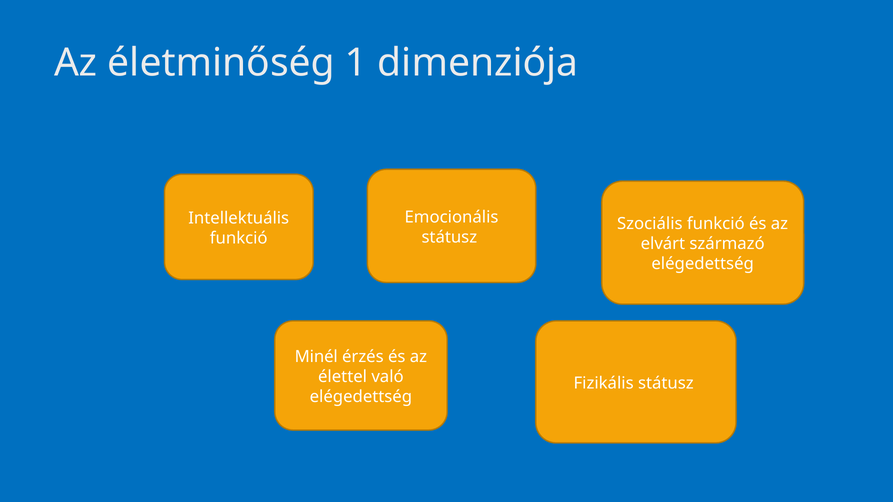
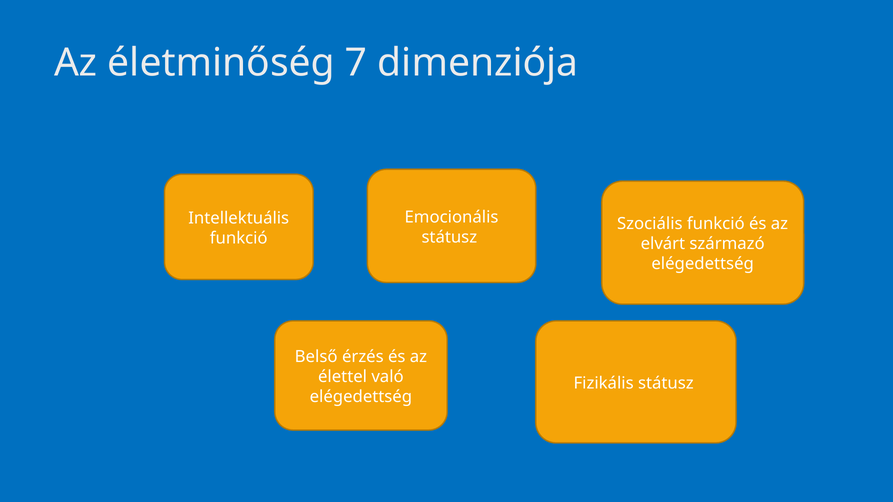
1: 1 -> 7
Minél: Minél -> Belső
